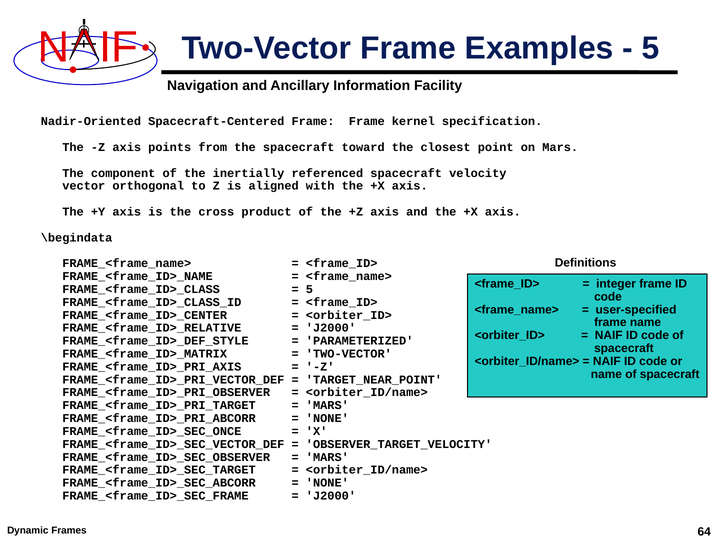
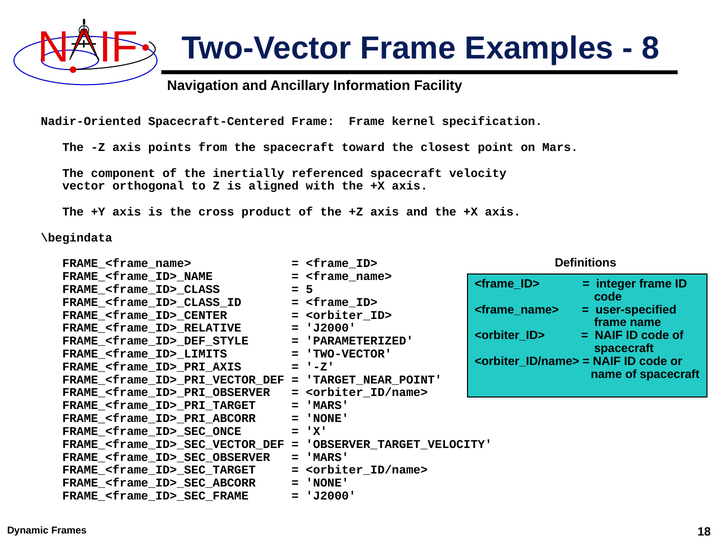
5 at (651, 48): 5 -> 8
FRAME_<frame_ID>_MATRIX: FRAME_<frame_ID>_MATRIX -> FRAME_<frame_ID>_LIMITS
64: 64 -> 18
